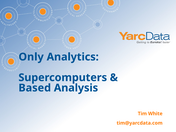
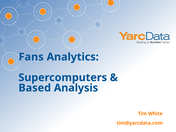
Only: Only -> Fans
